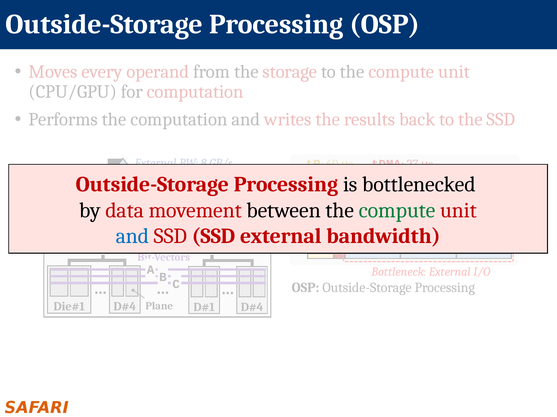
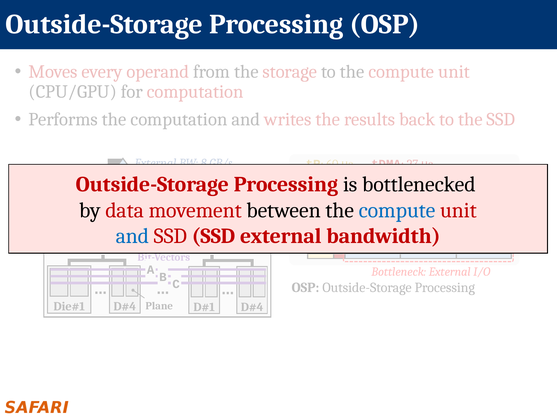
compute at (397, 211) colour: green -> blue
